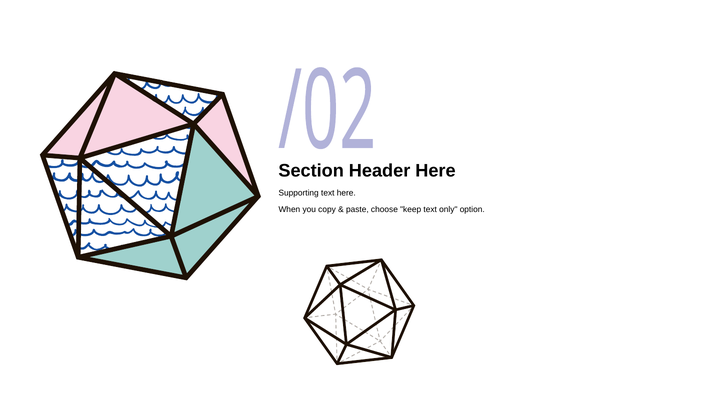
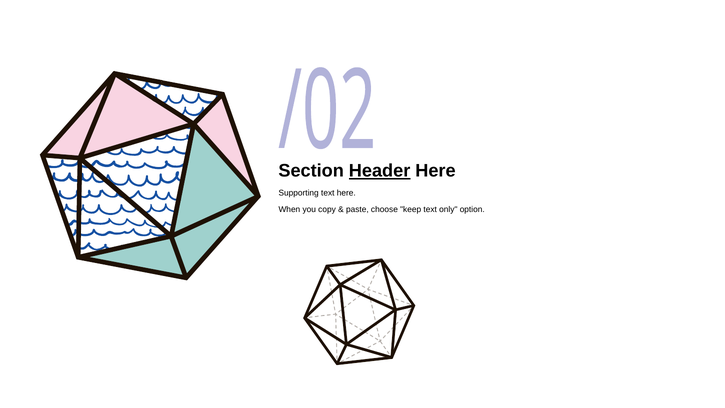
Header underline: none -> present
